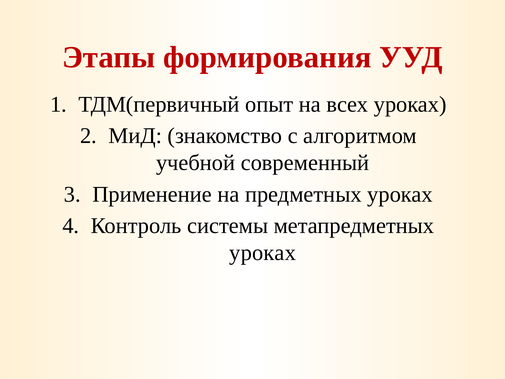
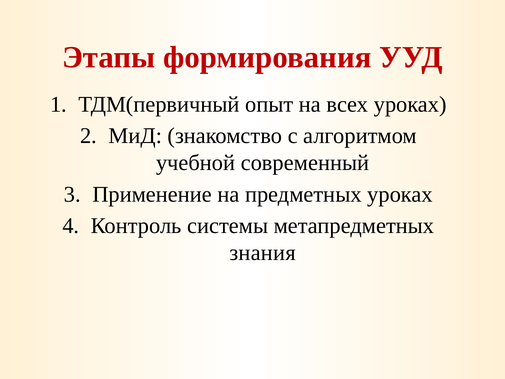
уроках at (263, 253): уроках -> знания
